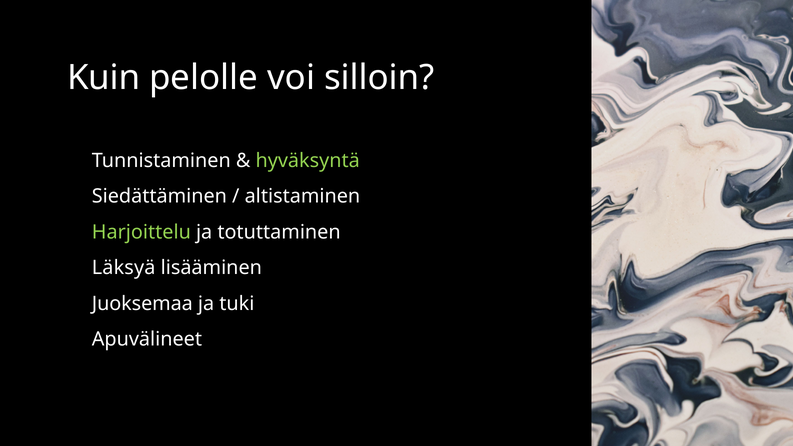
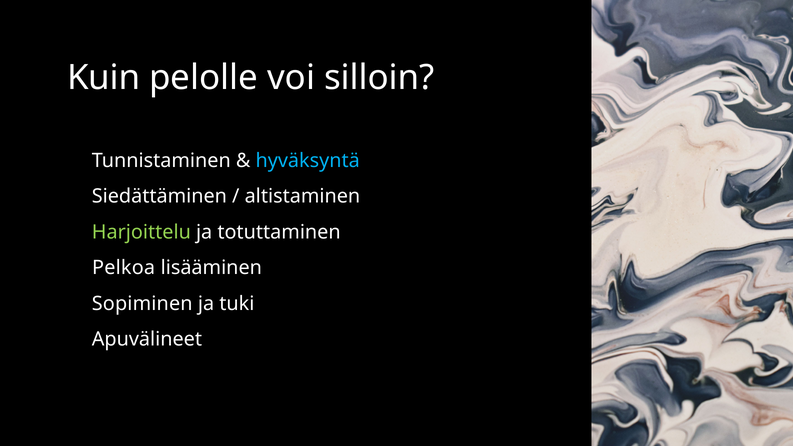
hyväksyntä colour: light green -> light blue
Läksyä: Läksyä -> Pelkoa
Juoksemaa: Juoksemaa -> Sopiminen
